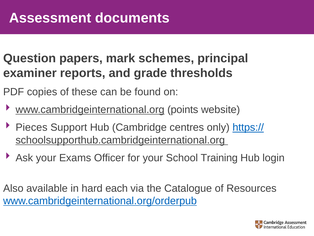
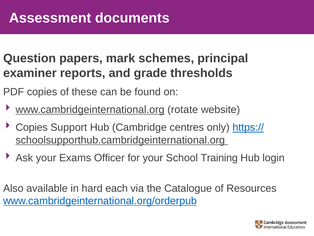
points: points -> rotate
Pieces at (32, 127): Pieces -> Copies
